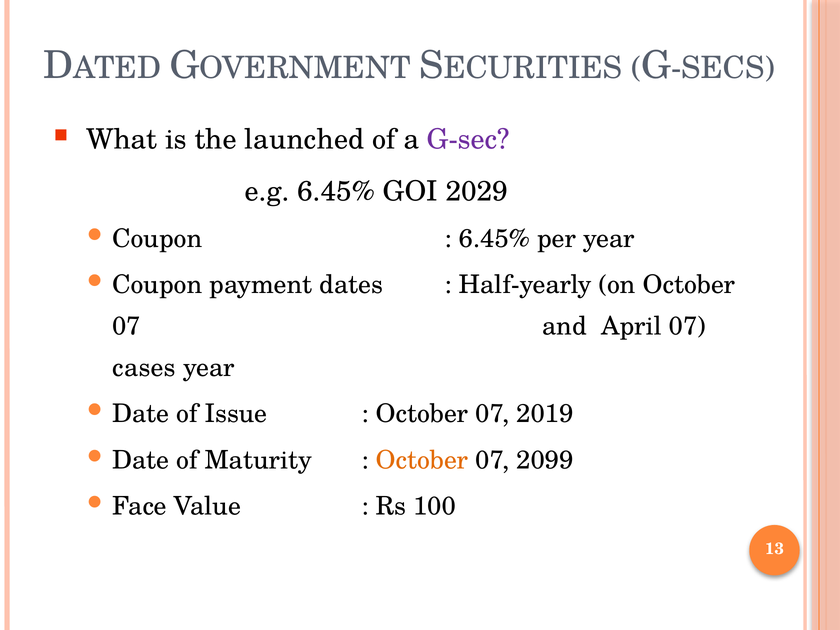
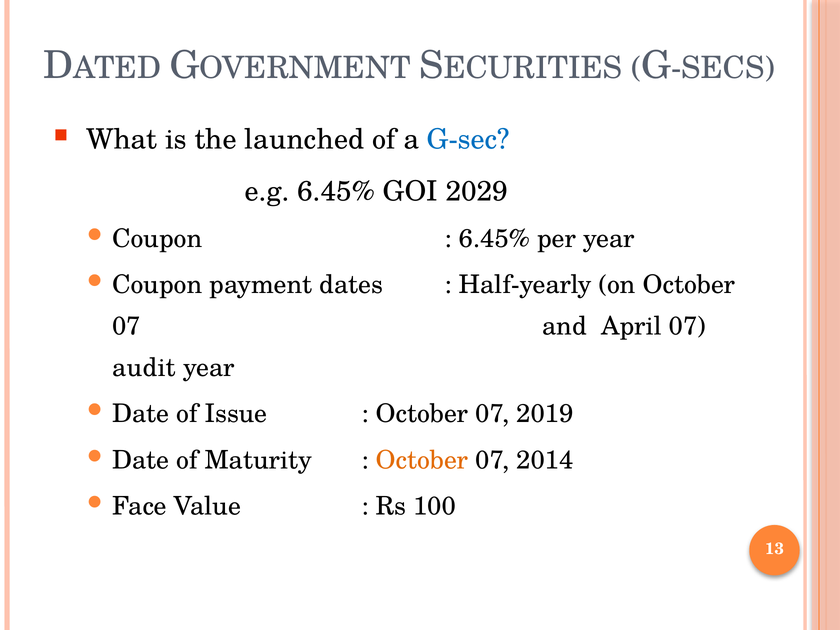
G-sec colour: purple -> blue
cases: cases -> audit
2099: 2099 -> 2014
